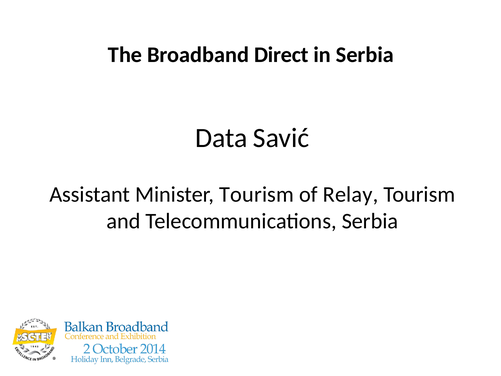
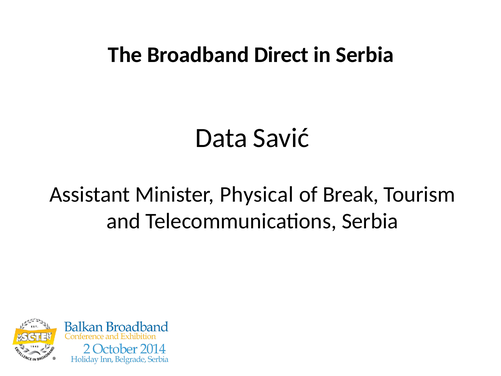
Minister Tourism: Tourism -> Physical
Relay: Relay -> Break
